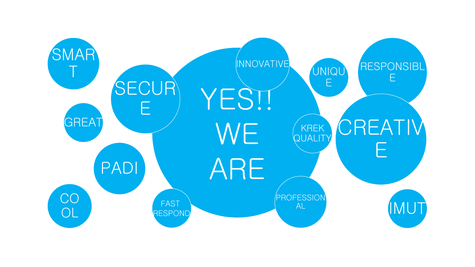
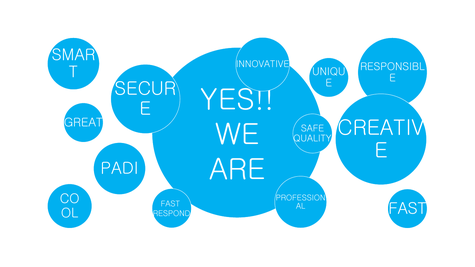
KREK: KREK -> SAFE
IMUT at (407, 209): IMUT -> FAST
